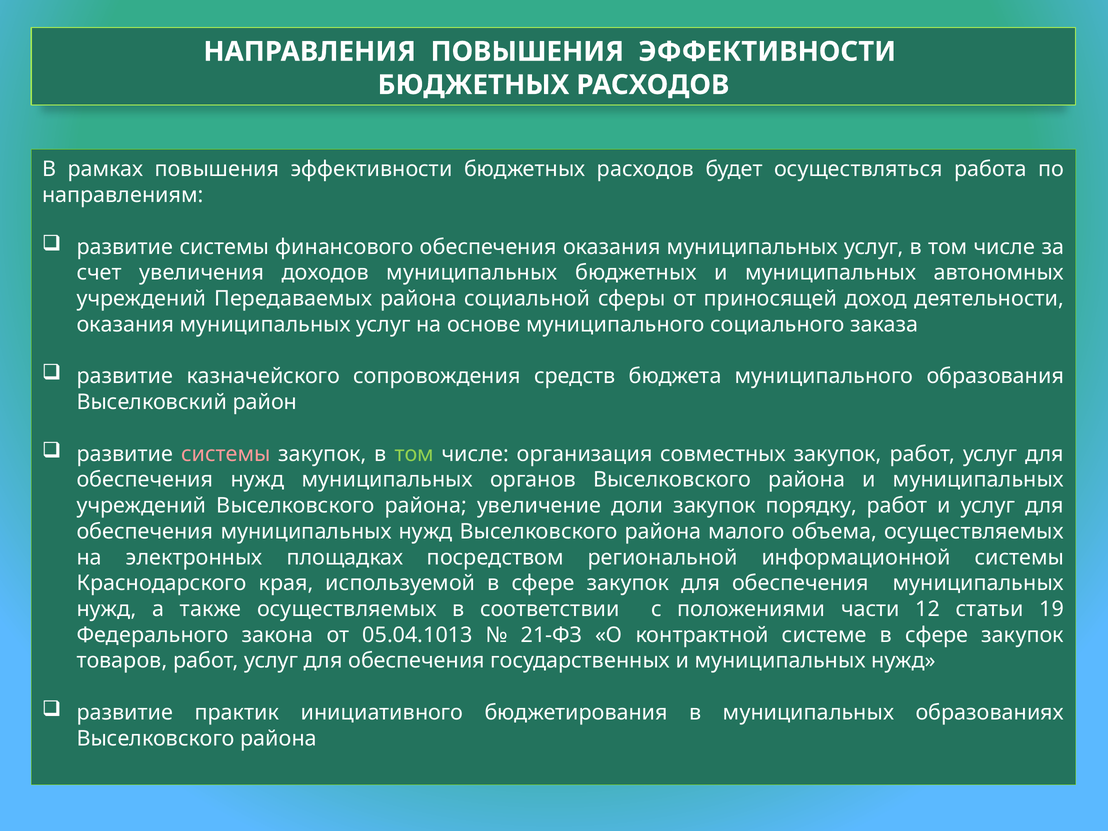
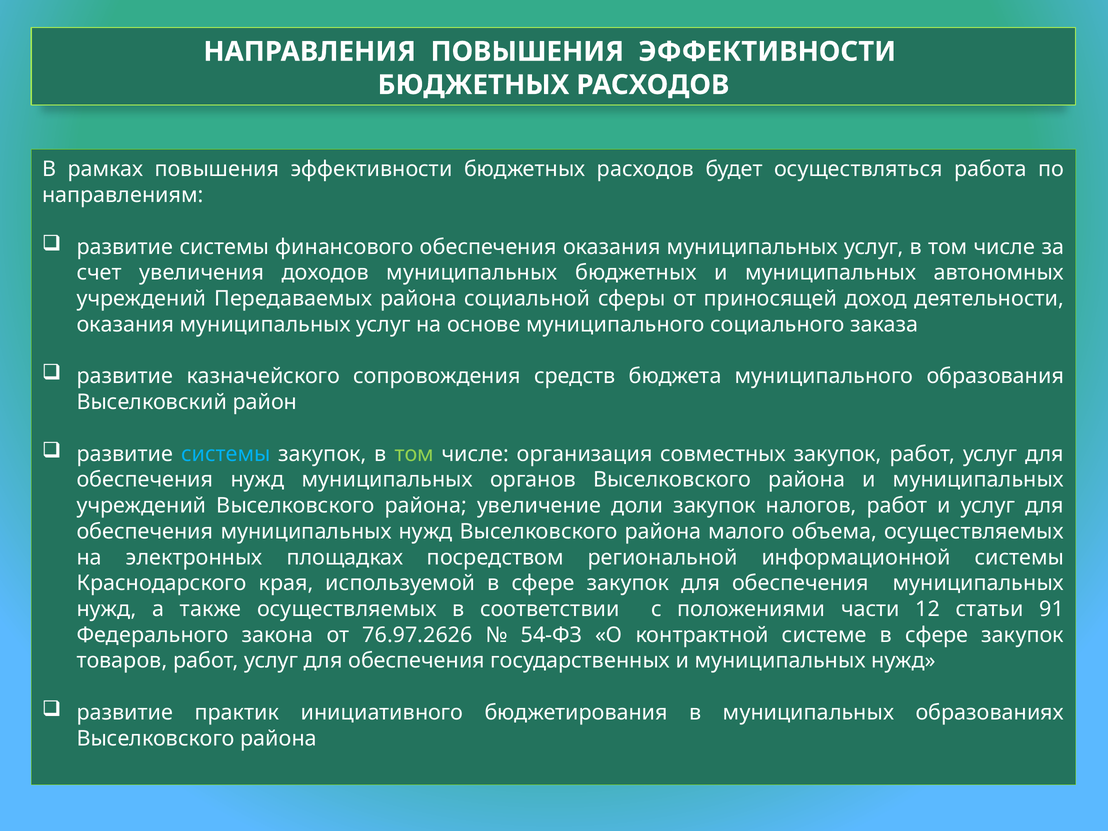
системы at (226, 454) colour: pink -> light blue
порядку: порядку -> налогов
19: 19 -> 91
05.04.1013: 05.04.1013 -> 76.97.2626
21-ФЗ: 21-ФЗ -> 54-ФЗ
